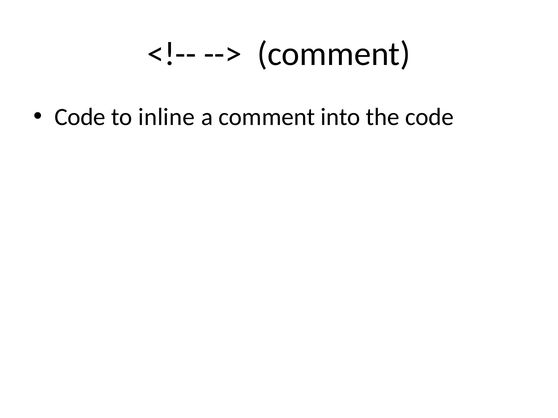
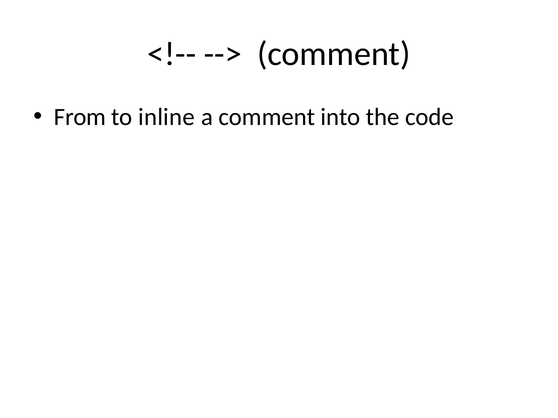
Code at (80, 117): Code -> From
